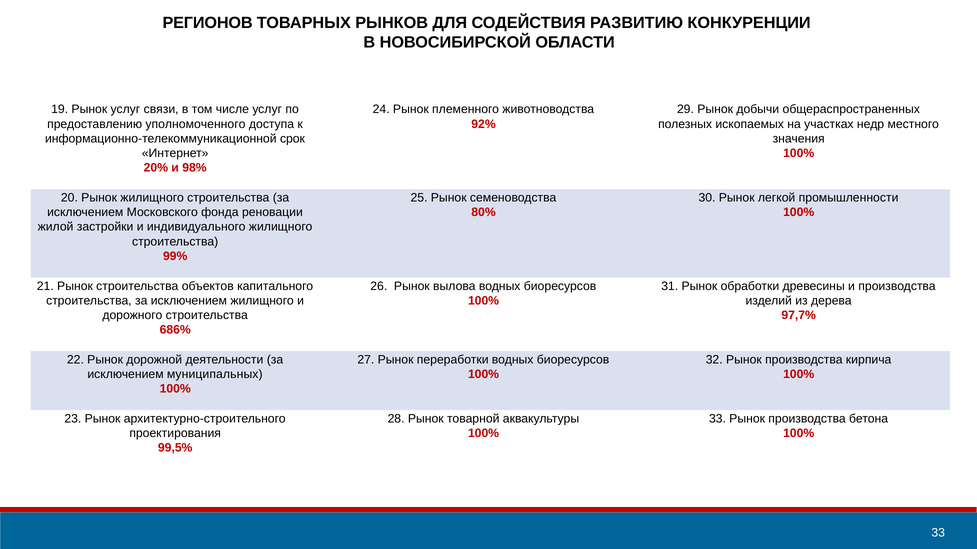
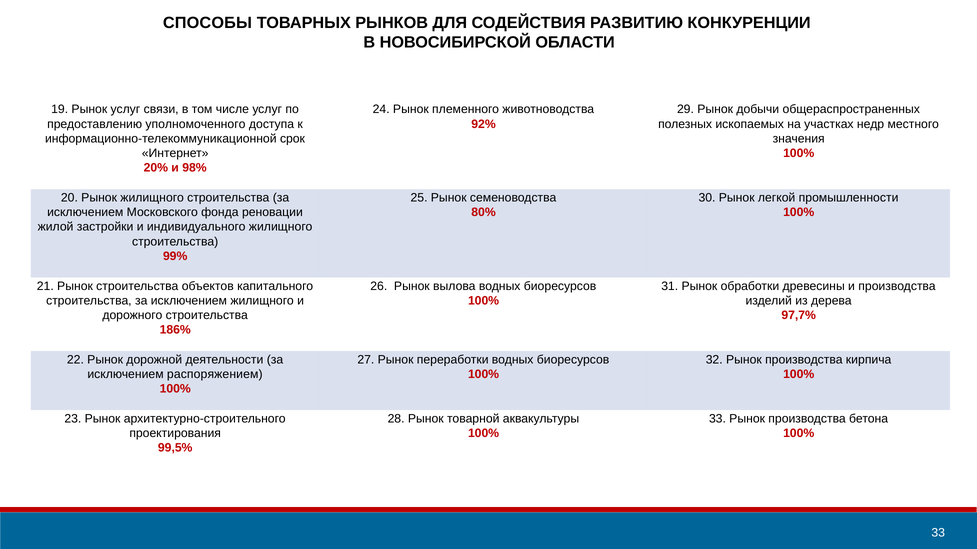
РЕГИОНОВ: РЕГИОНОВ -> СПОСОБЫ
686%: 686% -> 186%
муниципальных: муниципальных -> распоряжением
